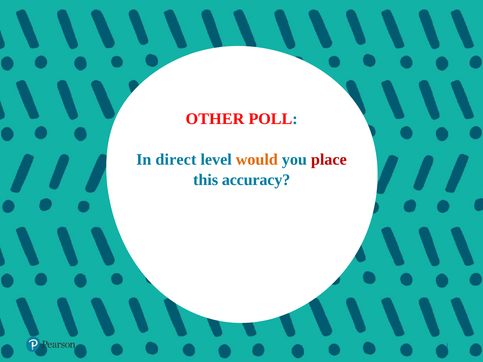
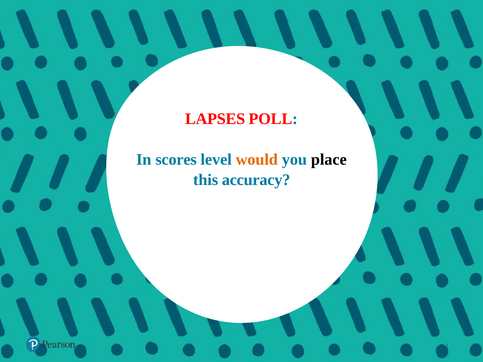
OTHER: OTHER -> LAPSES
direct: direct -> scores
place colour: red -> black
